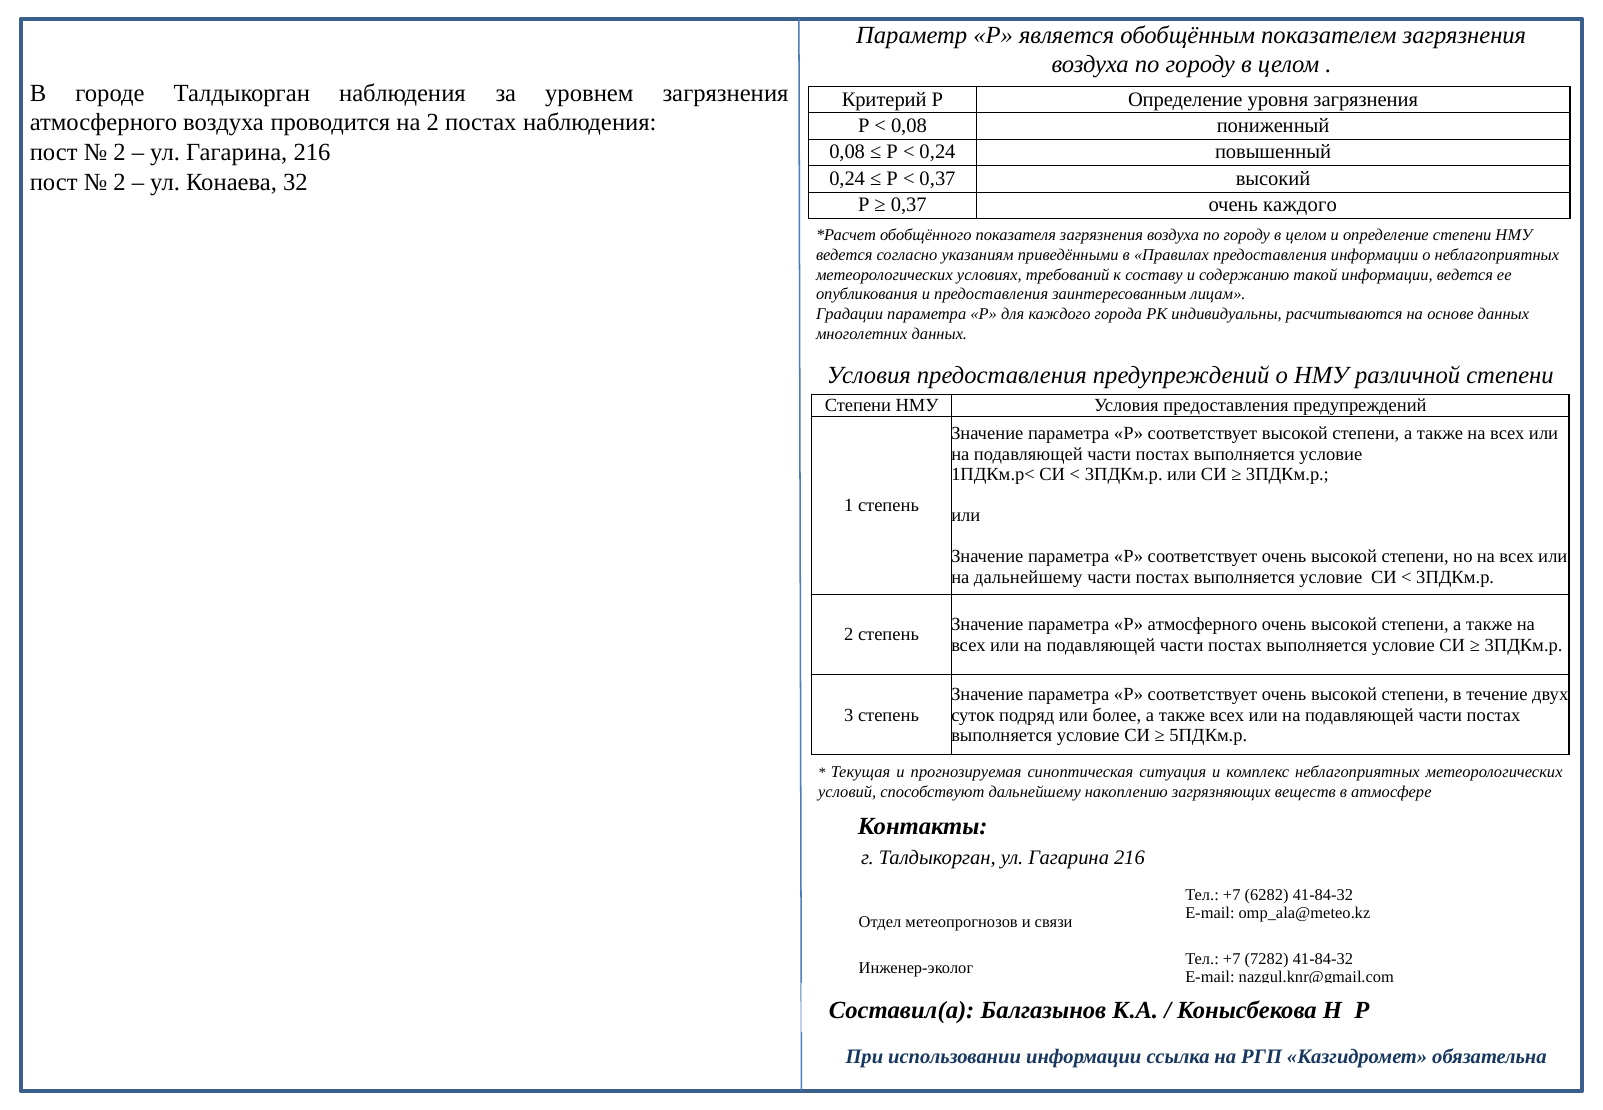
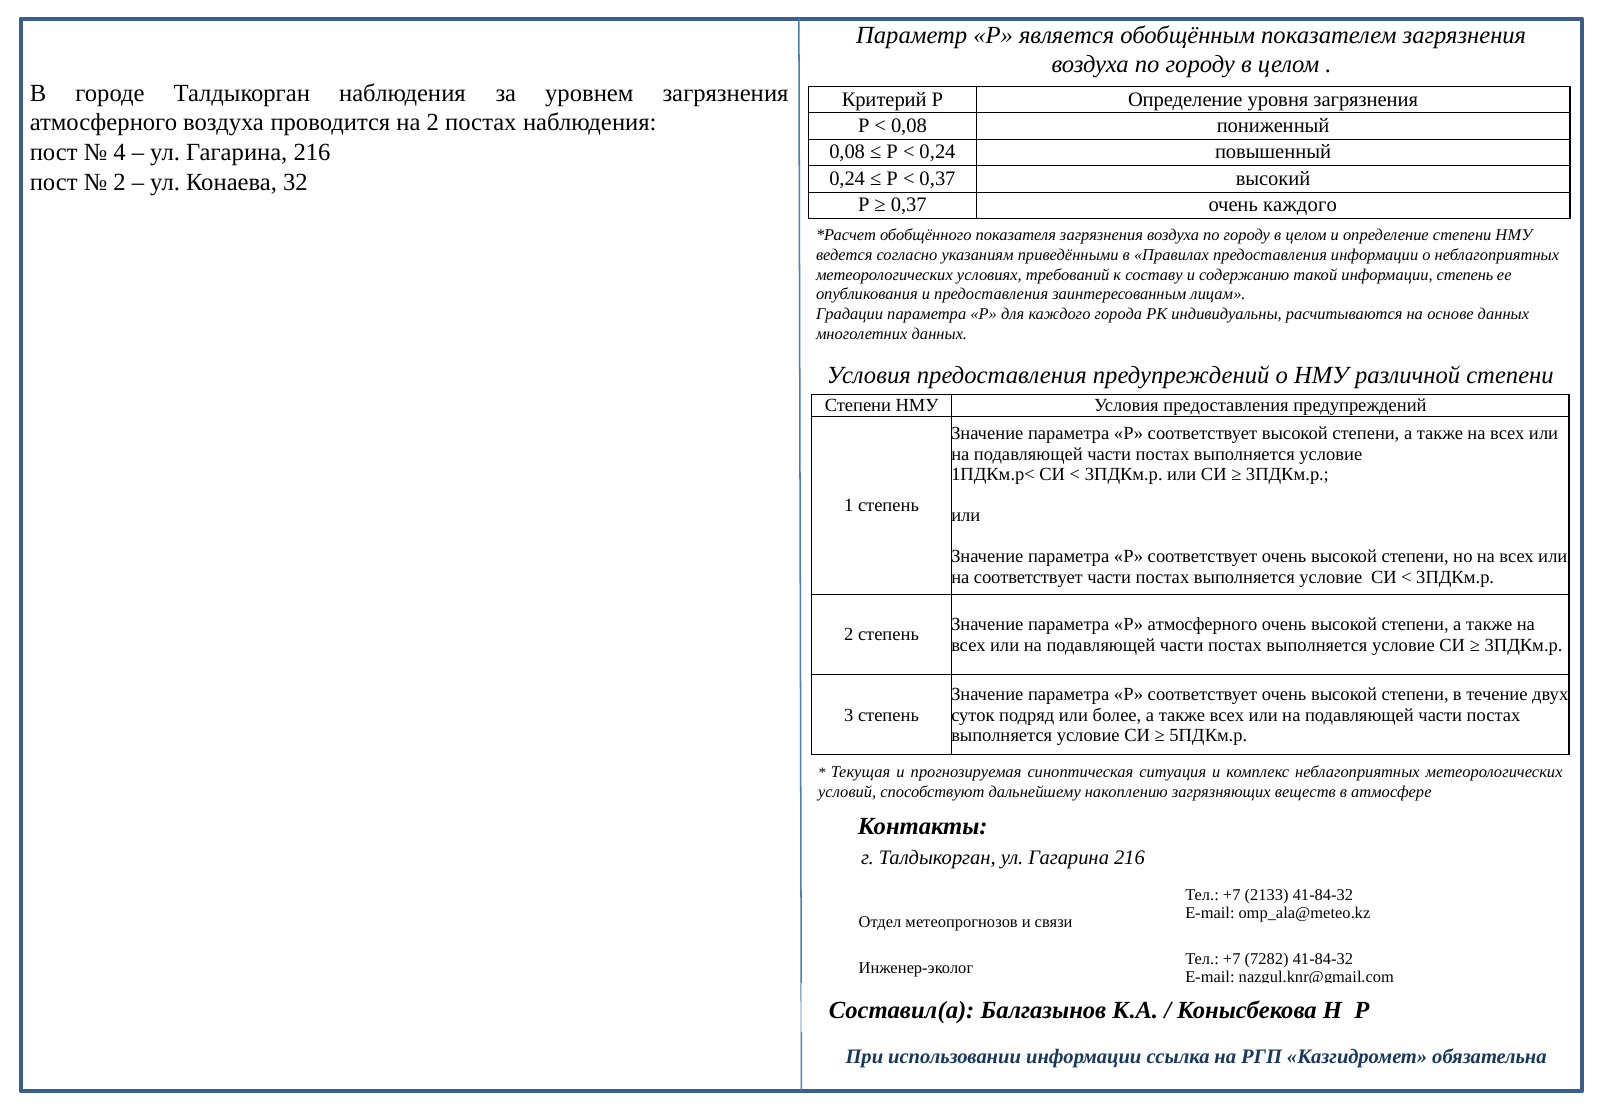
2 at (119, 152): 2 -> 4
информации ведется: ведется -> степень
на дальнейшему: дальнейшему -> соответствует
6282: 6282 -> 2133
